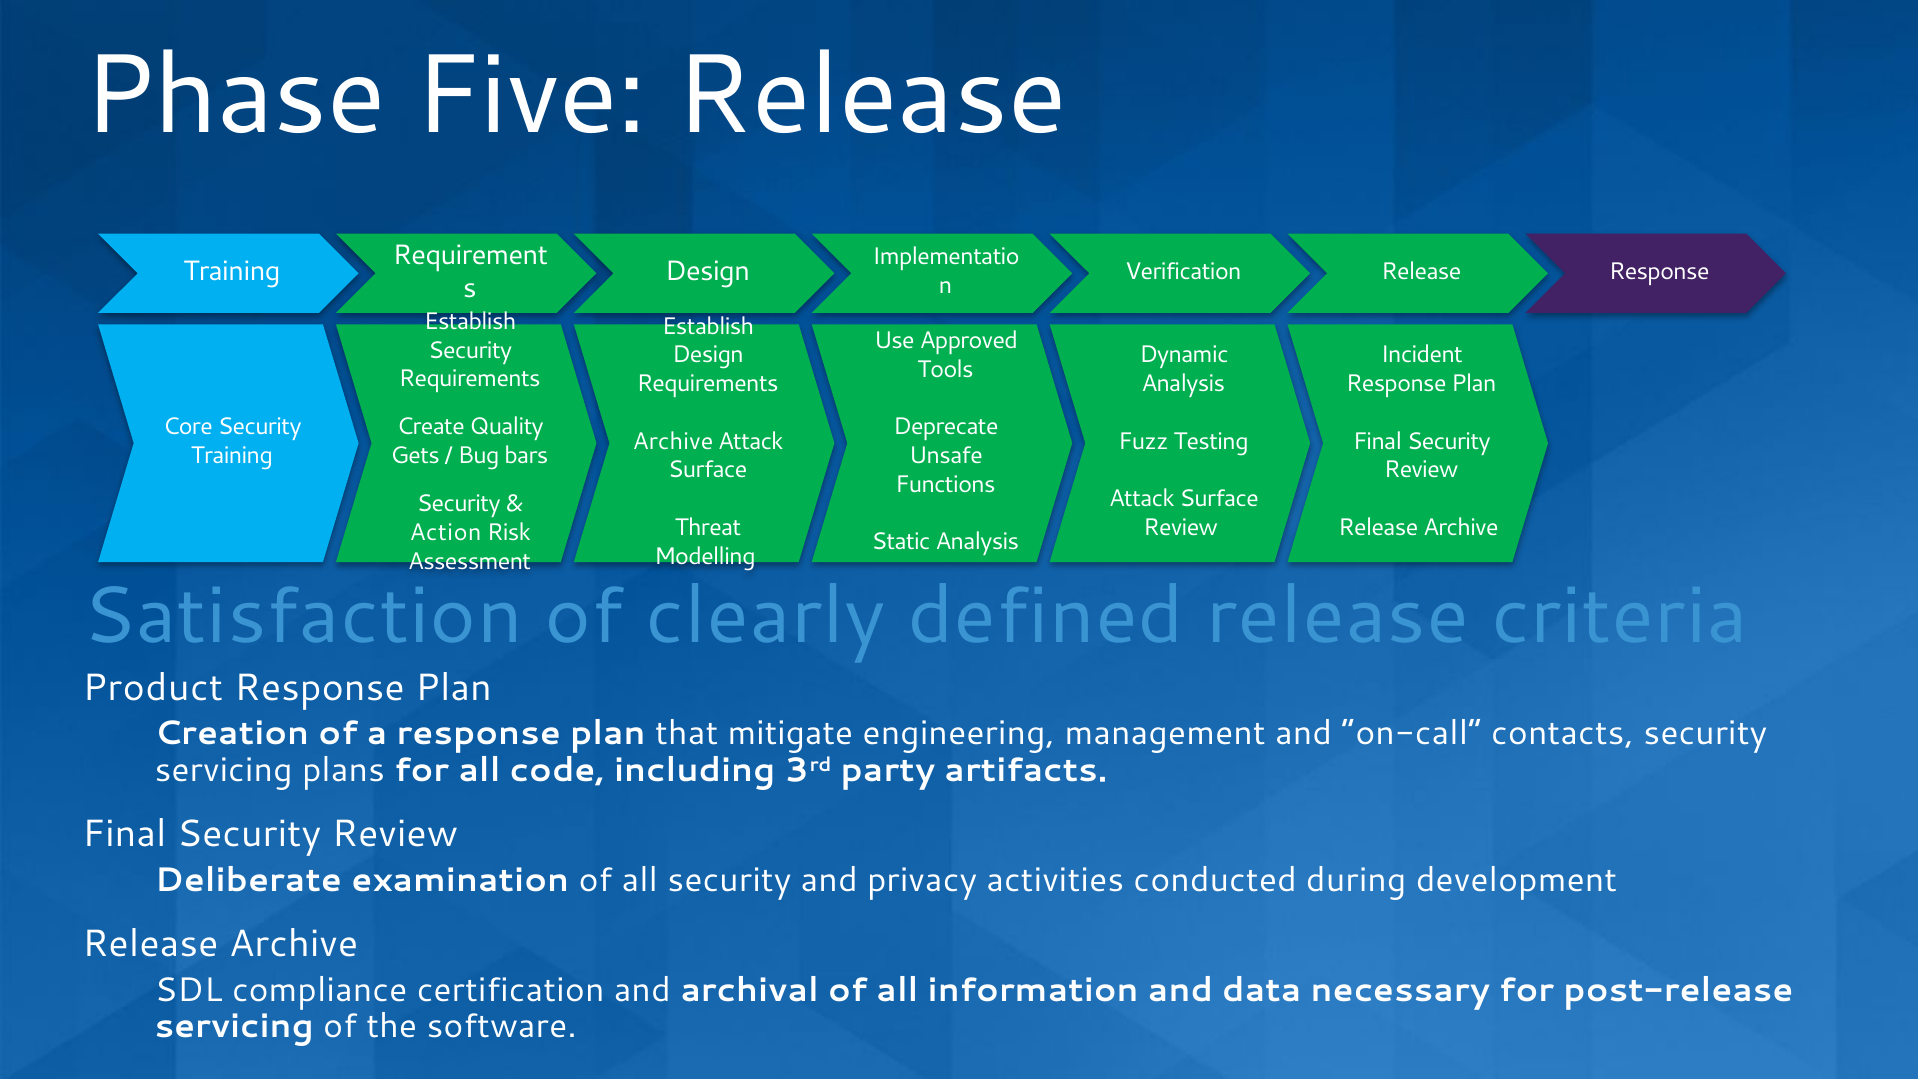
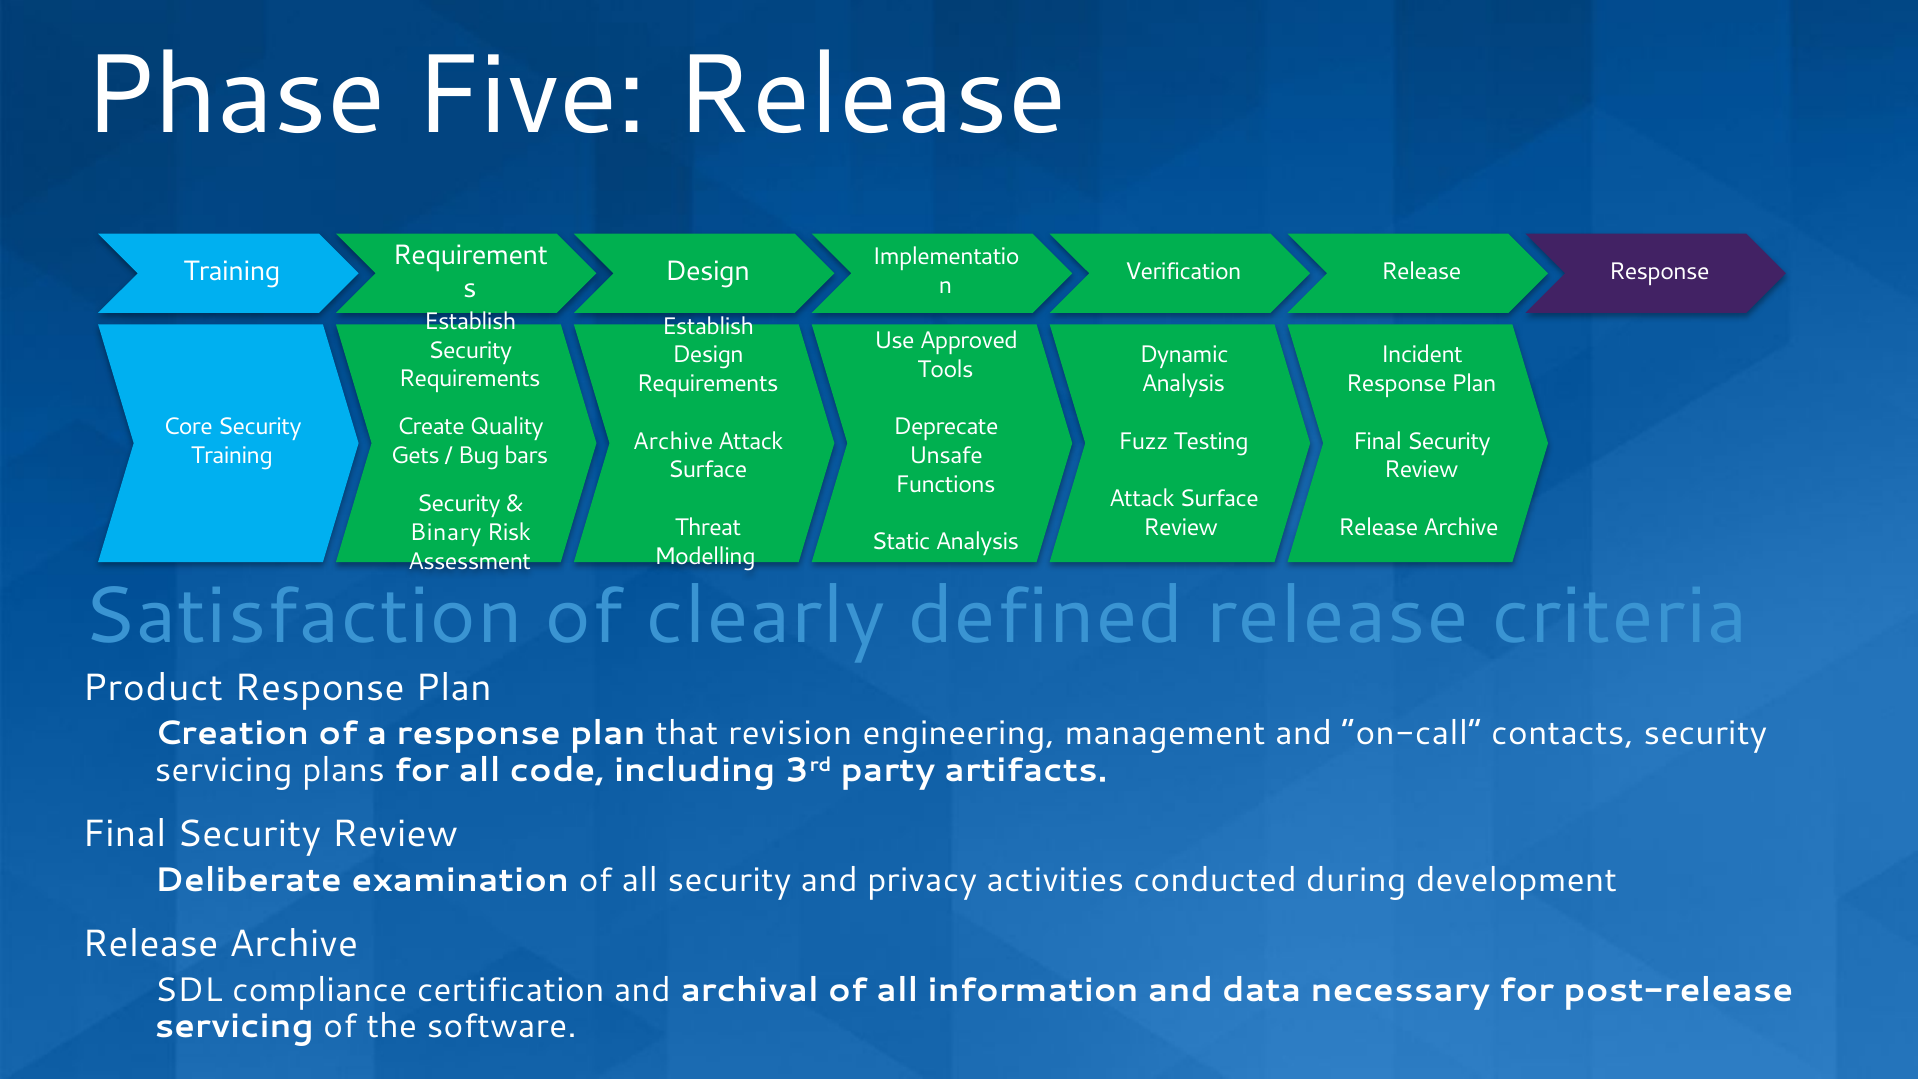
Action: Action -> Binary
mitigate: mitigate -> revision
